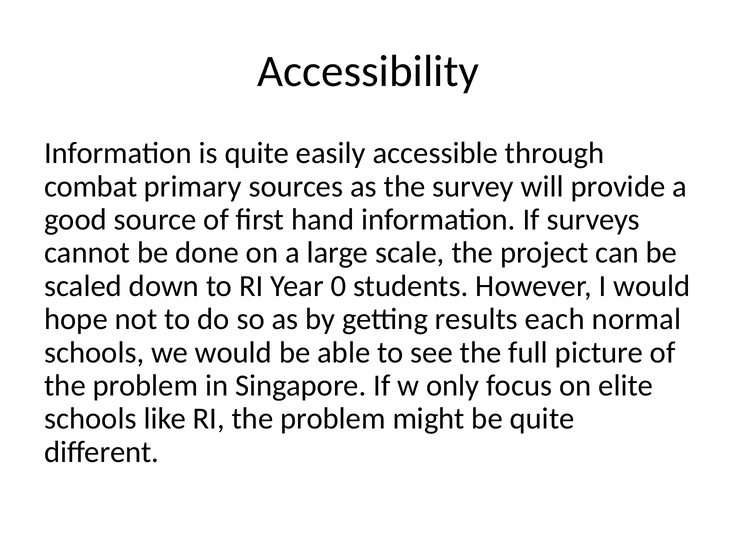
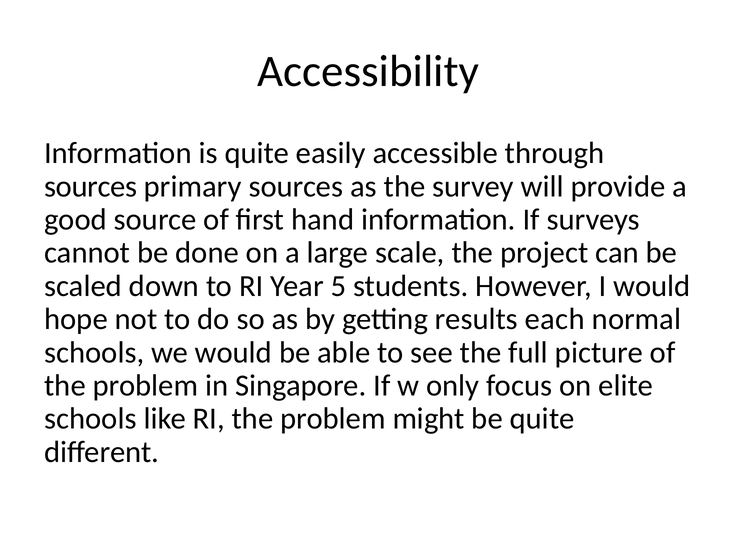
combat at (91, 186): combat -> sources
0: 0 -> 5
